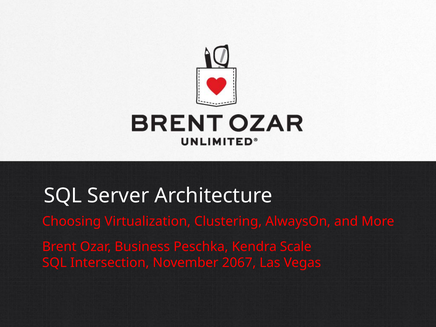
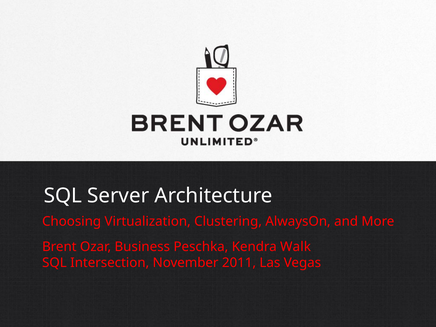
Scale: Scale -> Walk
2067: 2067 -> 2011
